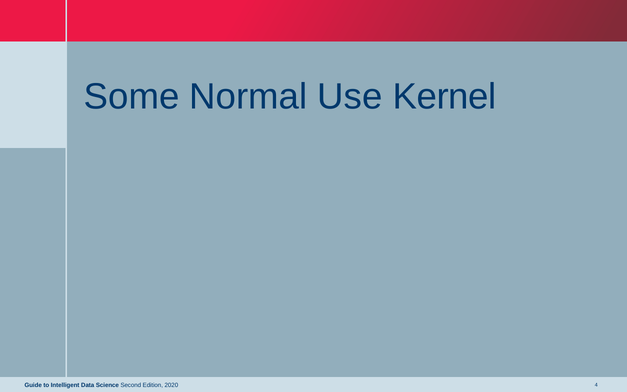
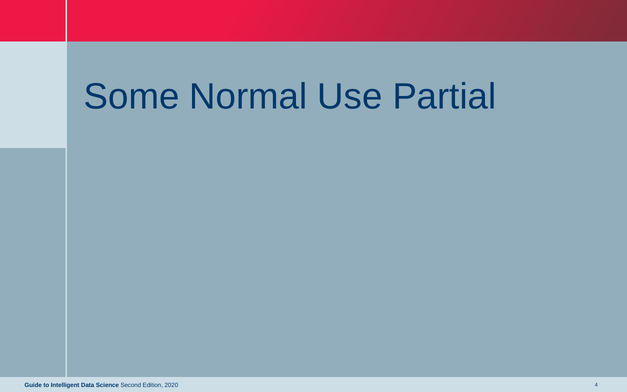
Kernel: Kernel -> Partial
